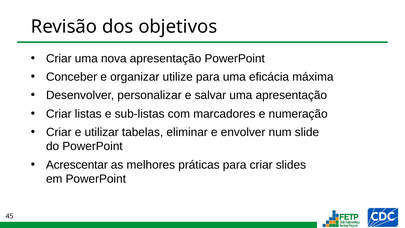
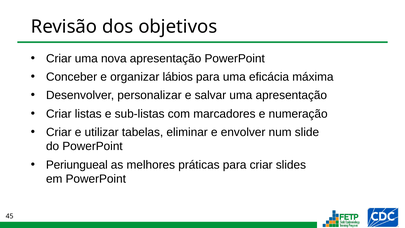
utilize: utilize -> lábios
Acrescentar: Acrescentar -> Periungueal
